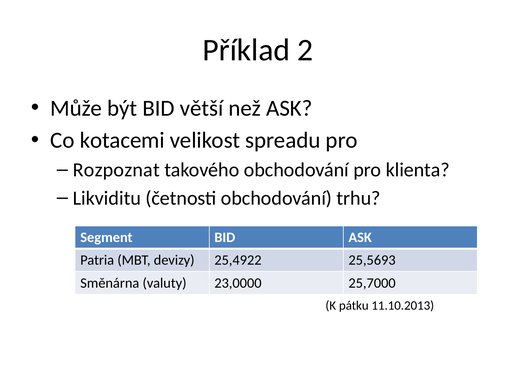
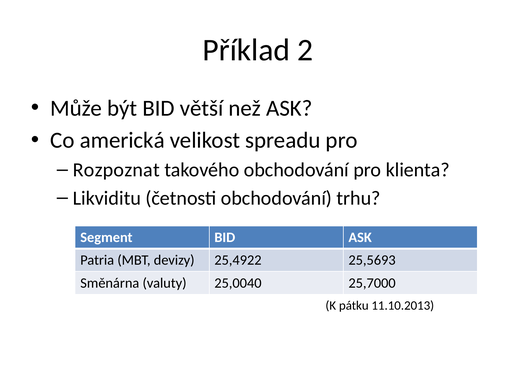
kotacemi: kotacemi -> americká
23,0000: 23,0000 -> 25,0040
